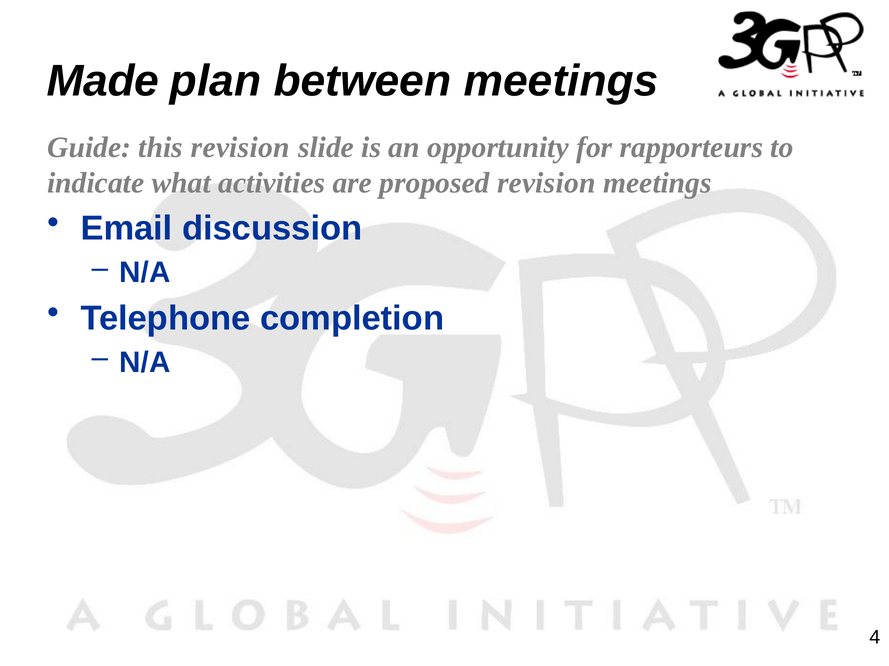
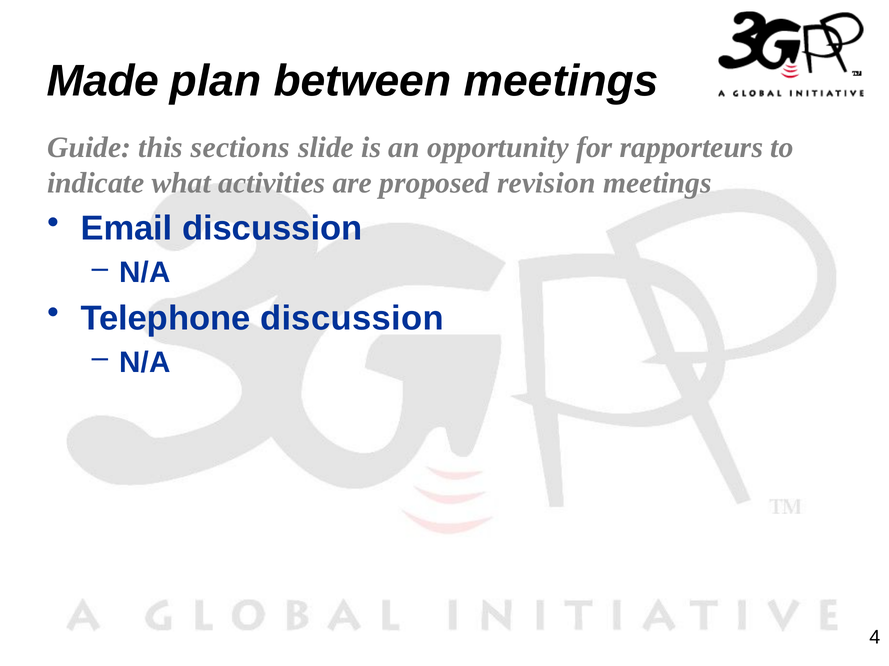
this revision: revision -> sections
Telephone completion: completion -> discussion
